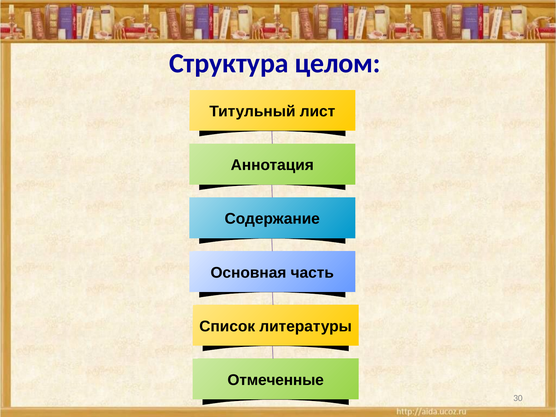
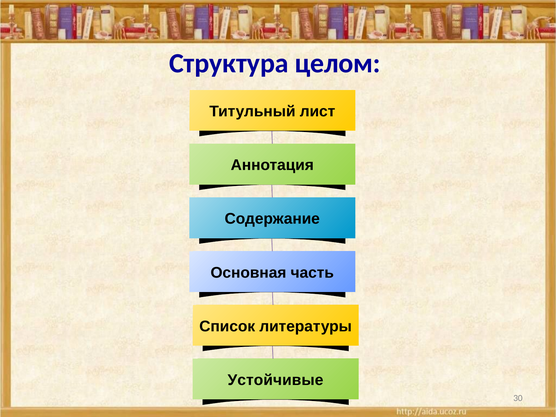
Отмеченные: Отмеченные -> Устойчивые
